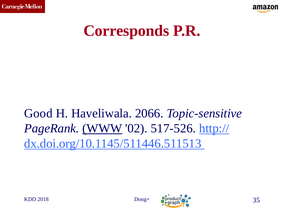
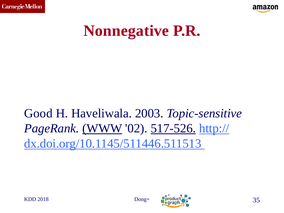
Corresponds: Corresponds -> Nonnegative
2066: 2066 -> 2003
517-526 underline: none -> present
